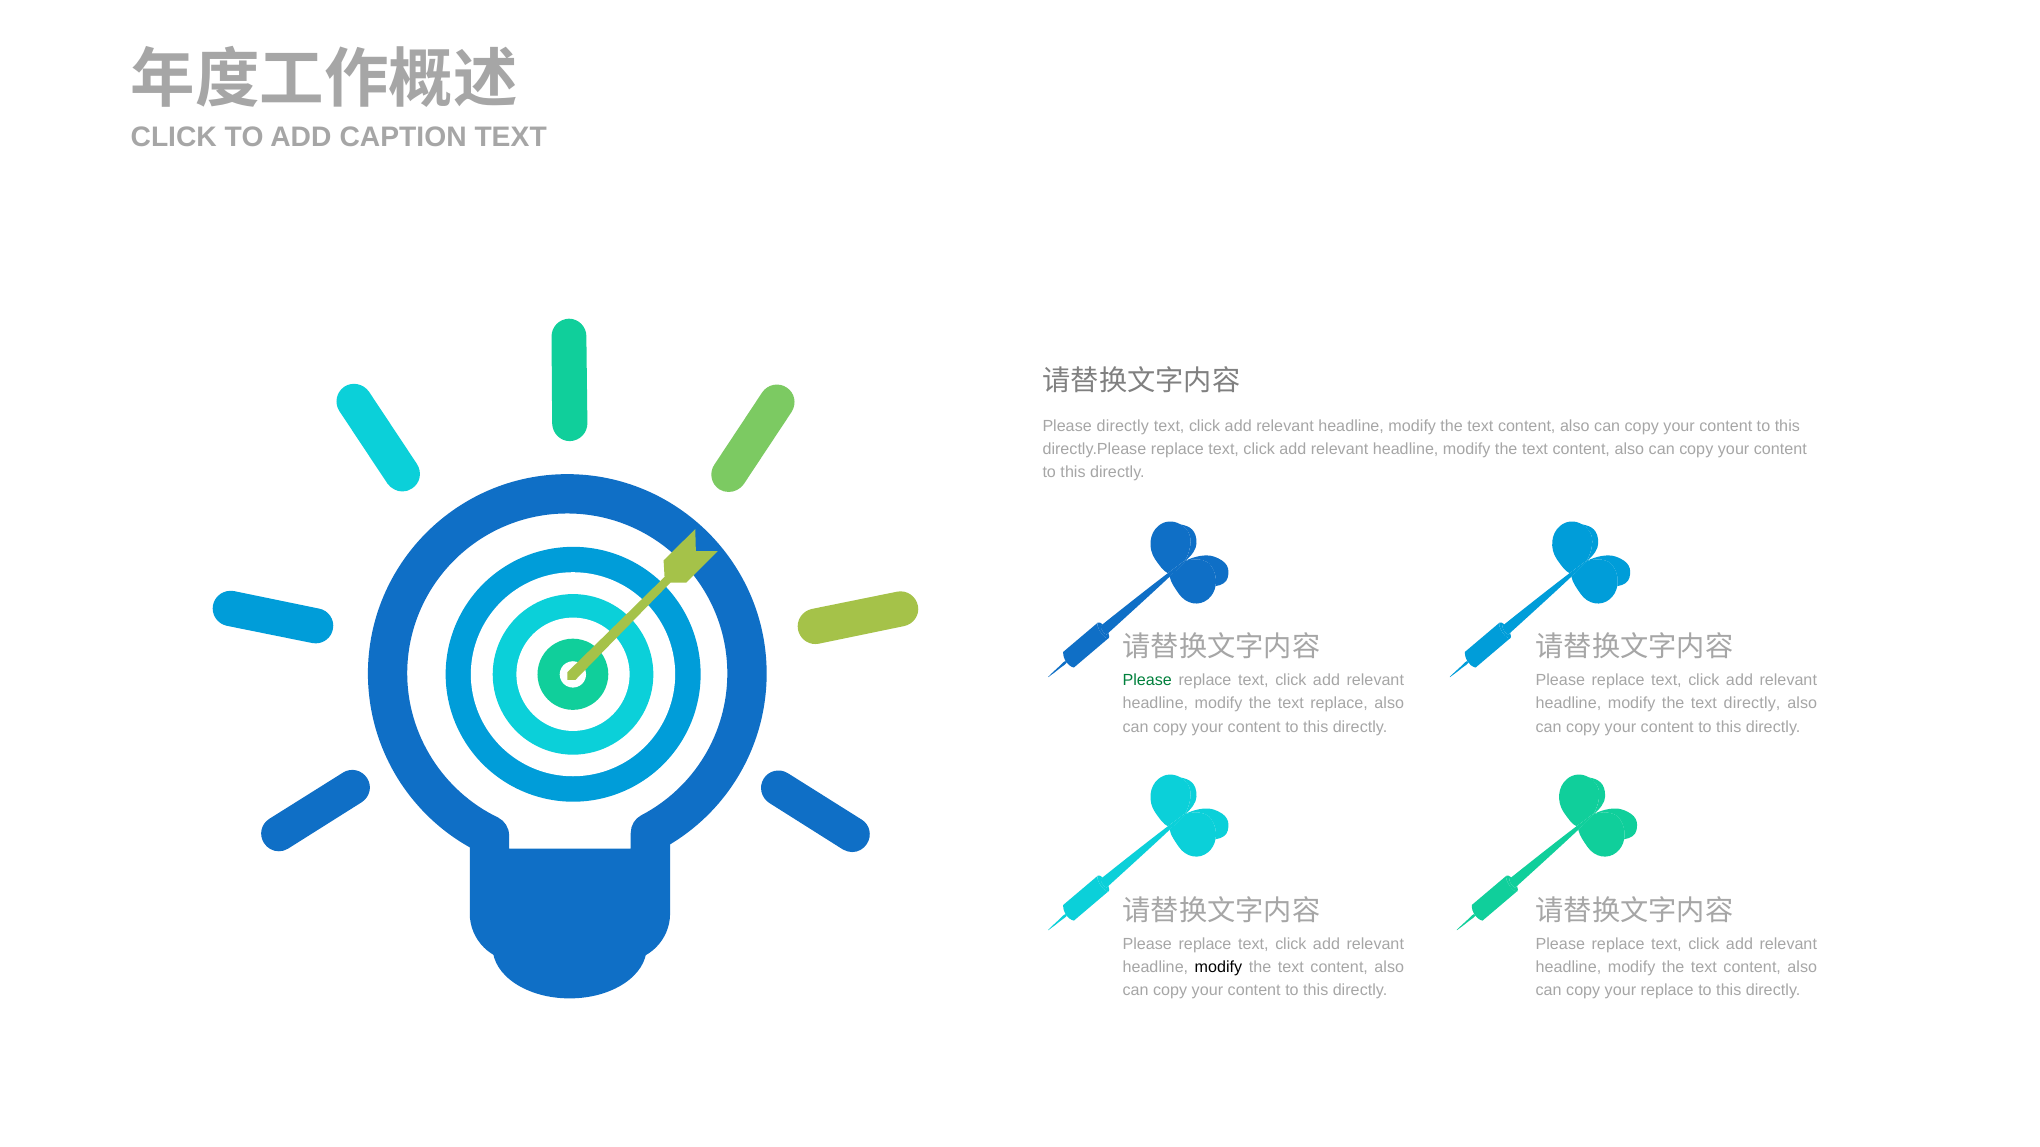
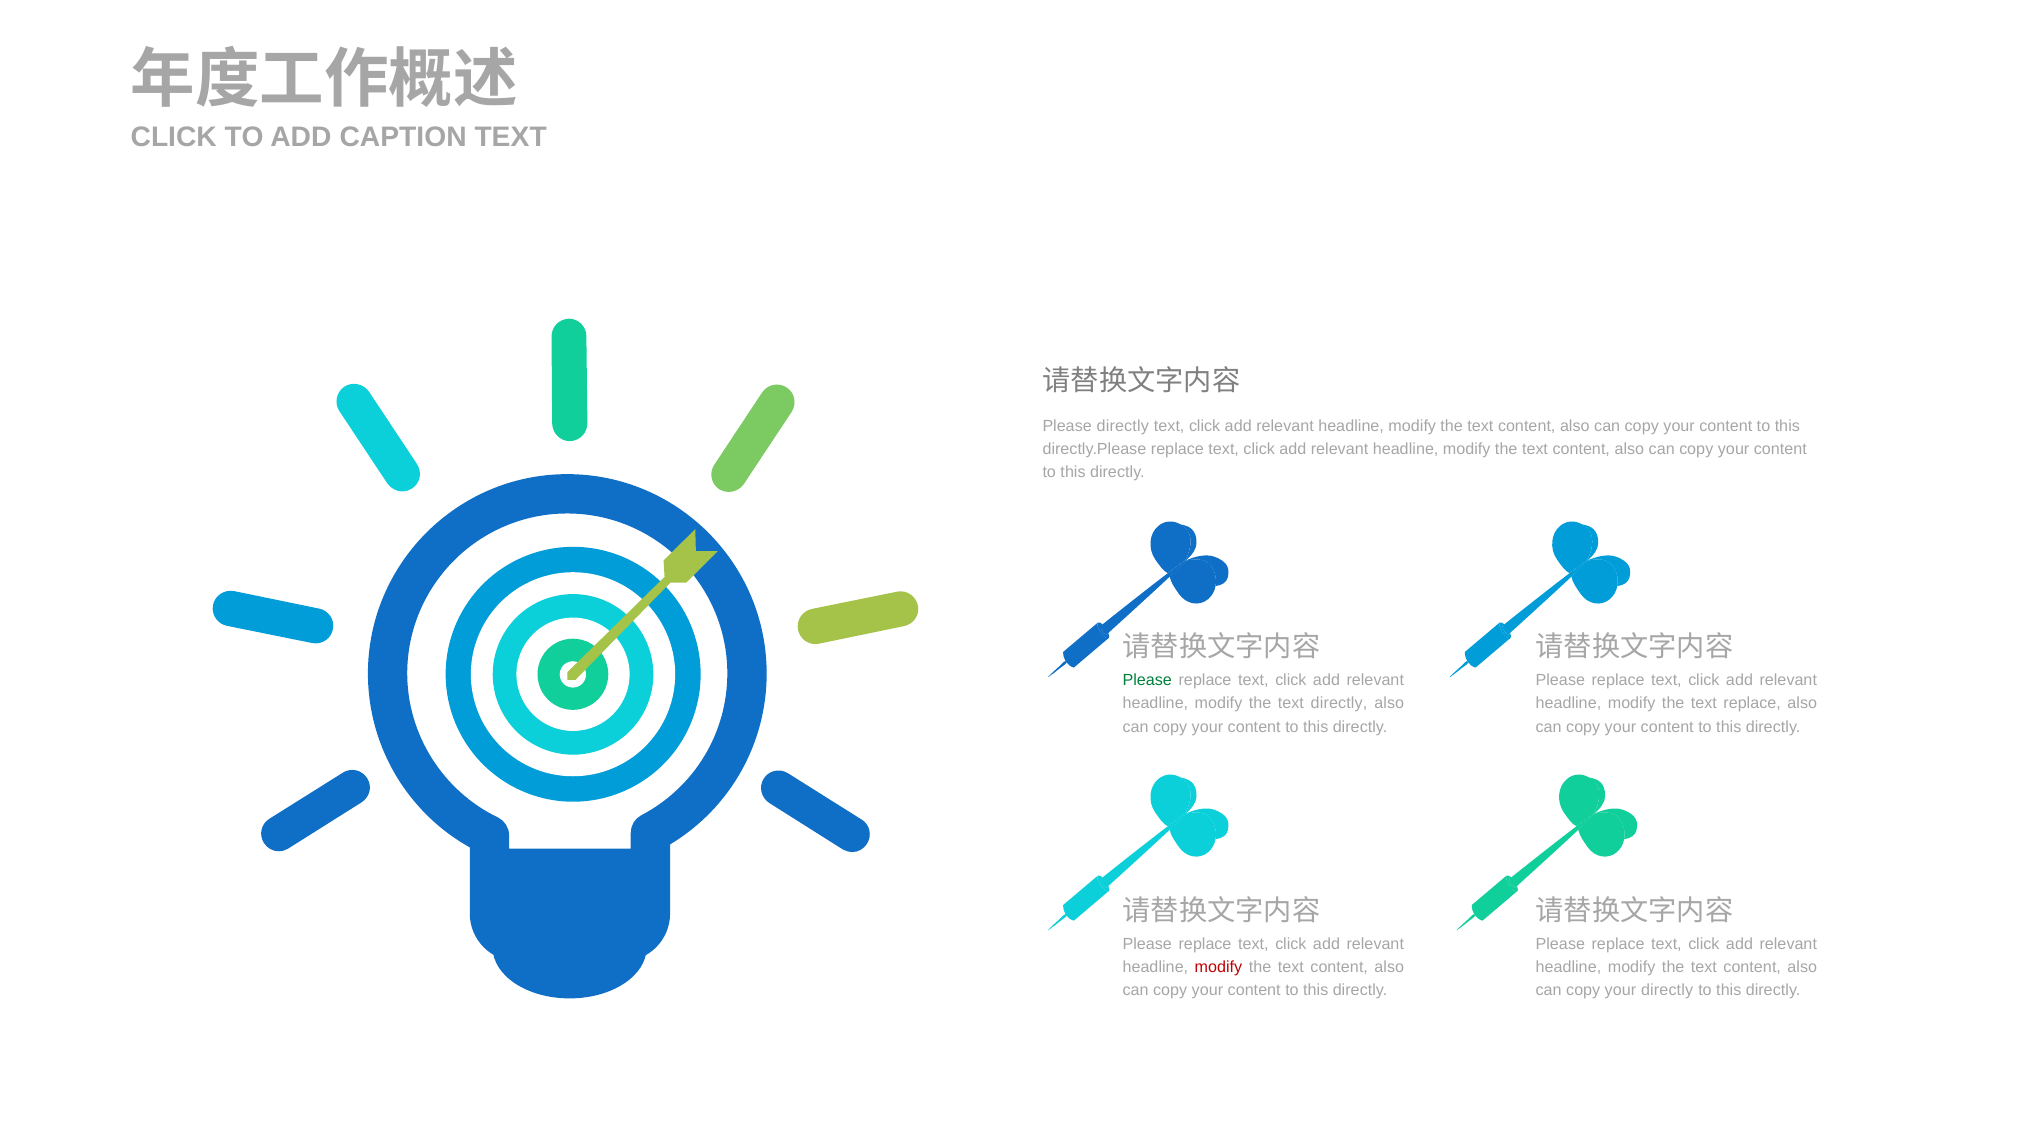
text replace: replace -> directly
text directly: directly -> replace
modify at (1219, 968) colour: black -> red
your replace: replace -> directly
